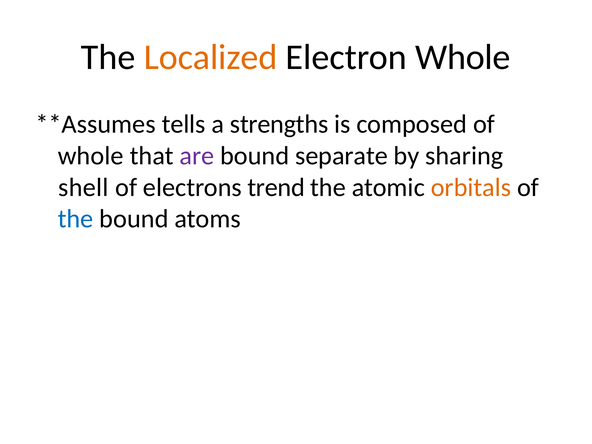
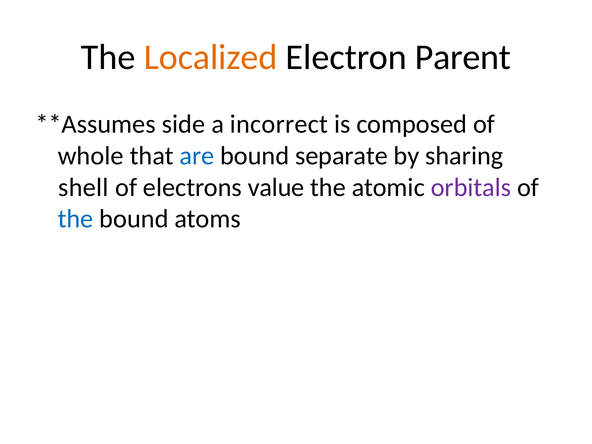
Electron Whole: Whole -> Parent
tells: tells -> side
strengths: strengths -> incorrect
are colour: purple -> blue
trend: trend -> value
orbitals colour: orange -> purple
